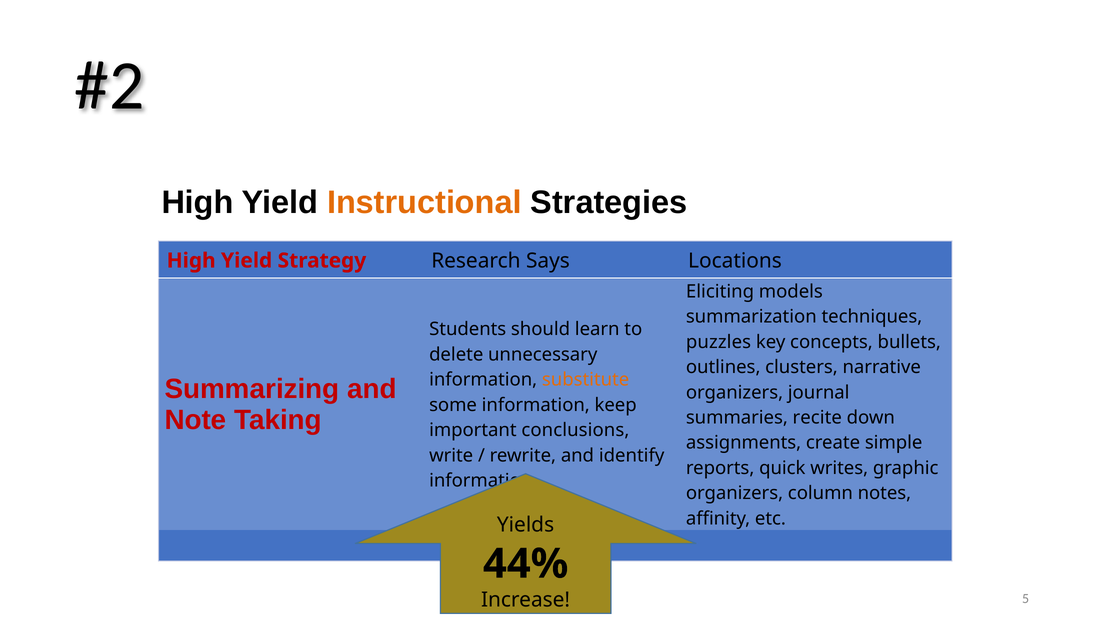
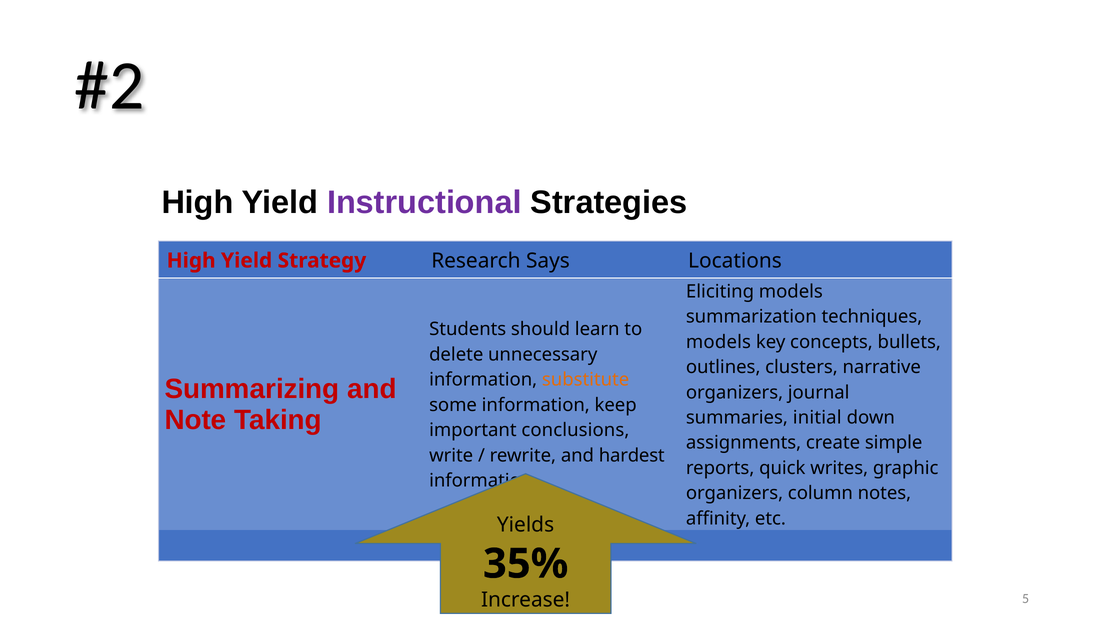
Instructional colour: orange -> purple
puzzles at (719, 342): puzzles -> models
recite: recite -> initial
identify: identify -> hardest
44%: 44% -> 35%
